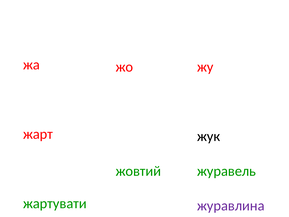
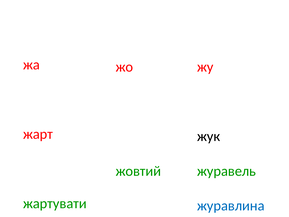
журавлина colour: purple -> blue
